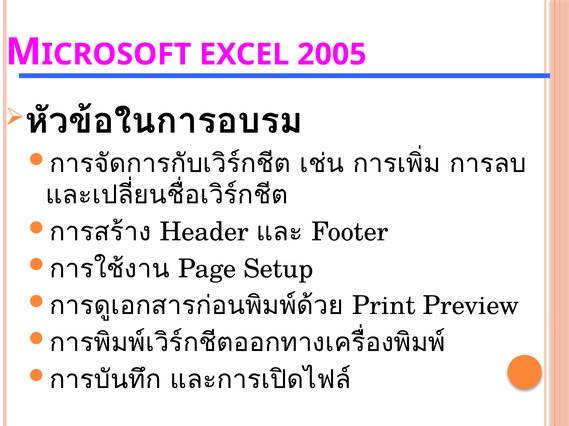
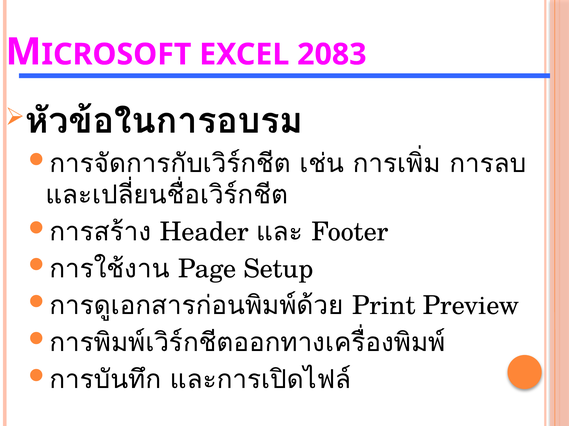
2005: 2005 -> 2083
